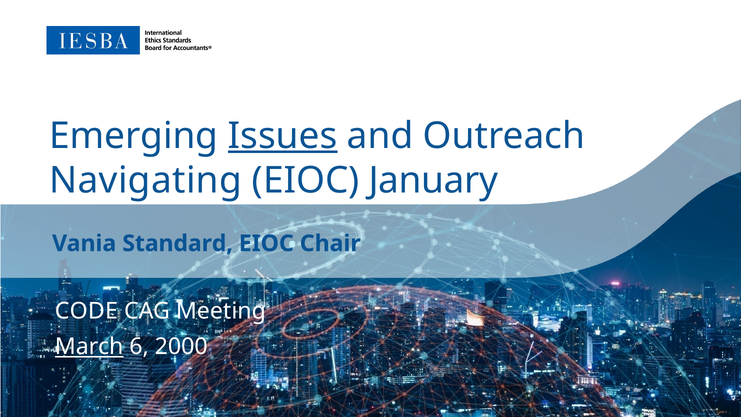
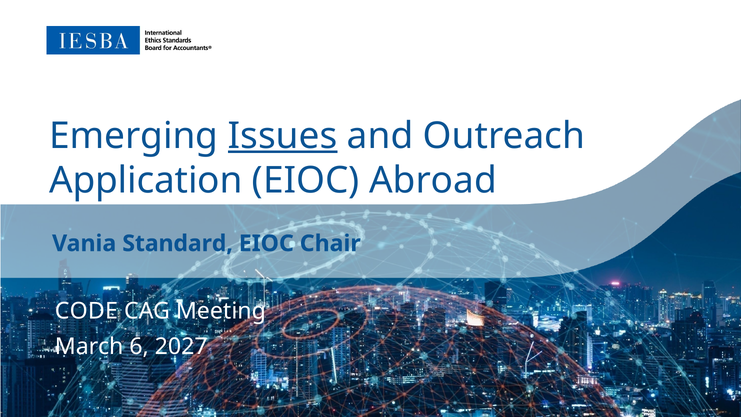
Navigating: Navigating -> Application
January: January -> Abroad
March underline: present -> none
2000: 2000 -> 2027
